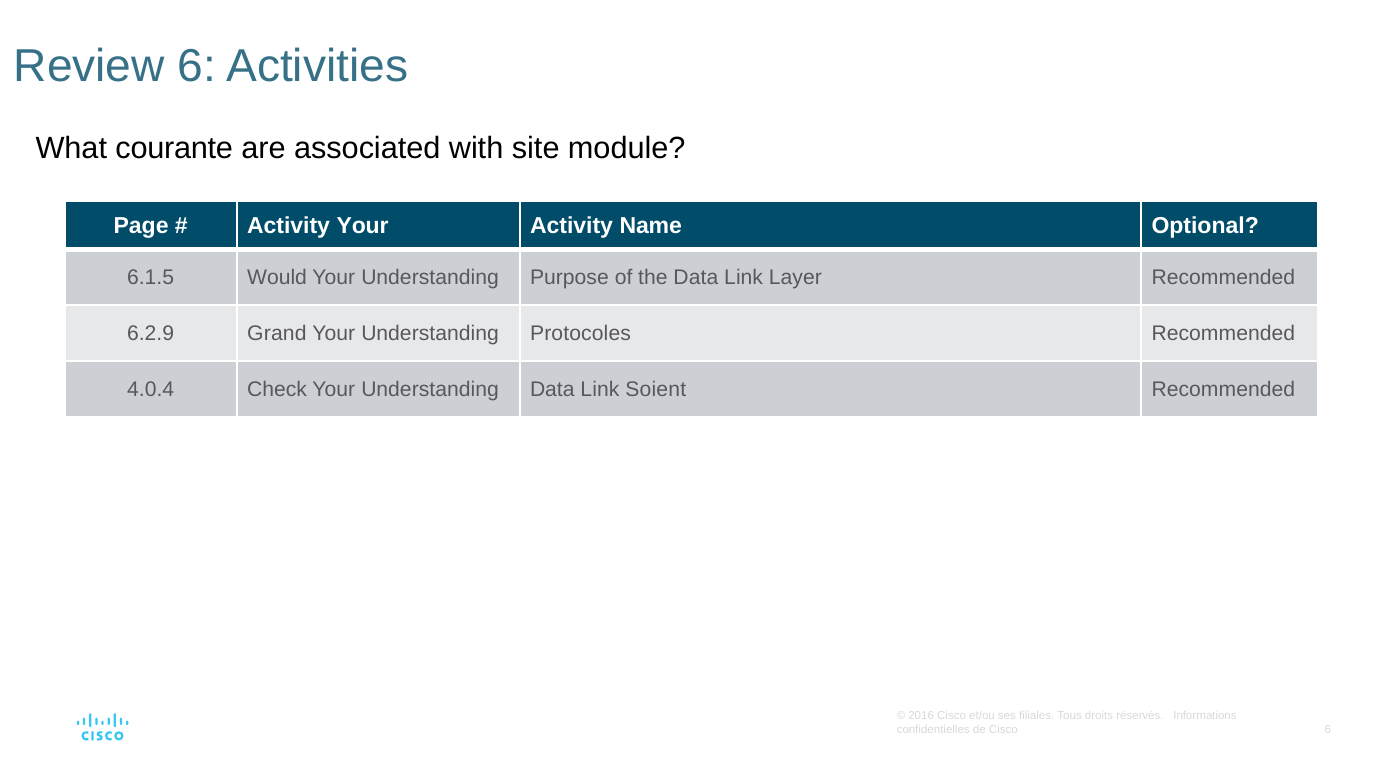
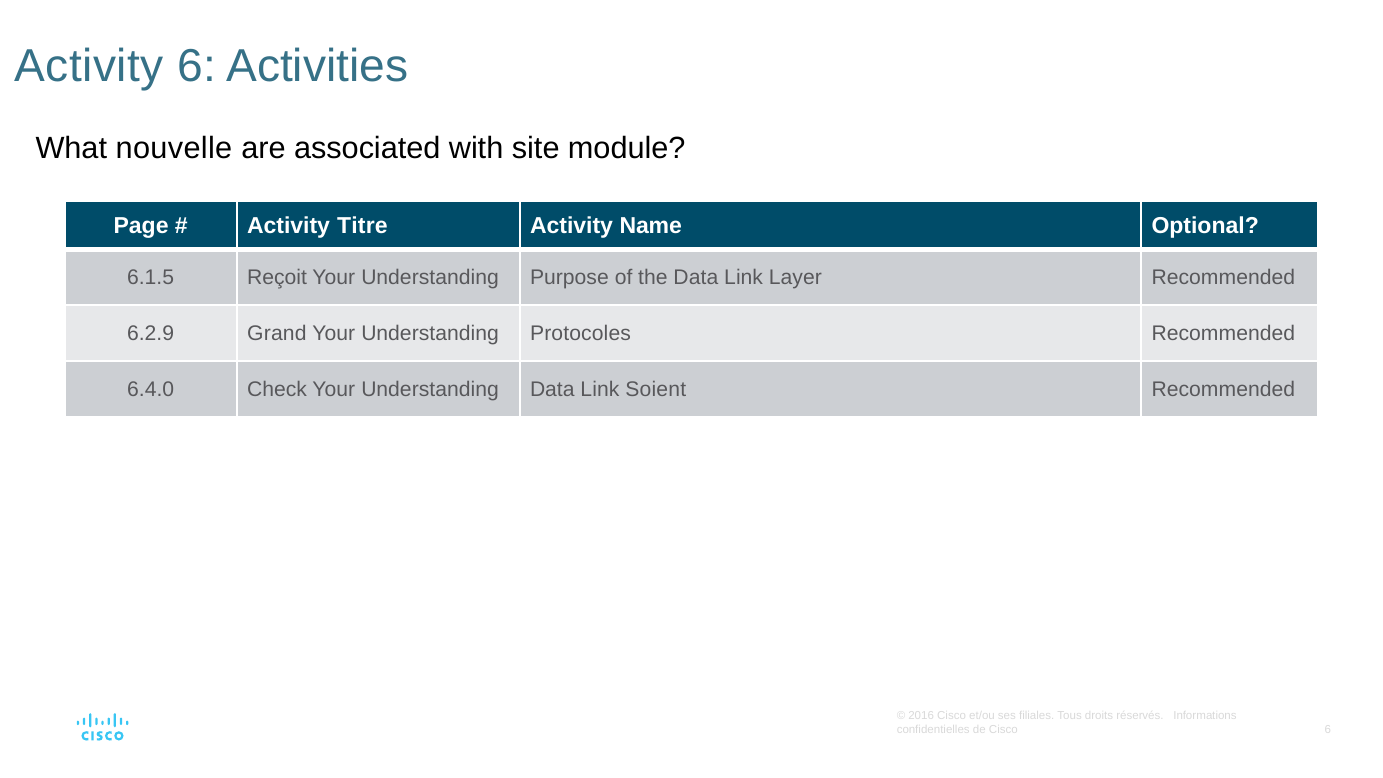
Review at (89, 67): Review -> Activity
courante: courante -> nouvelle
Activity Your: Your -> Titre
Would: Would -> Reçoit
4.0.4: 4.0.4 -> 6.4.0
